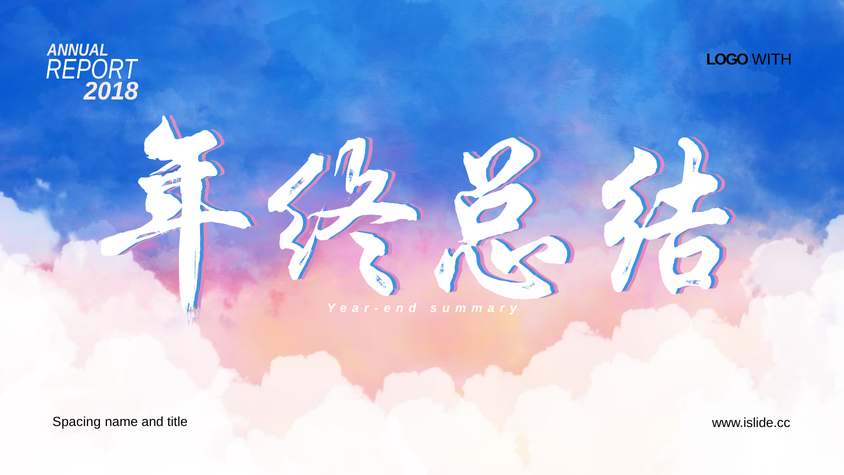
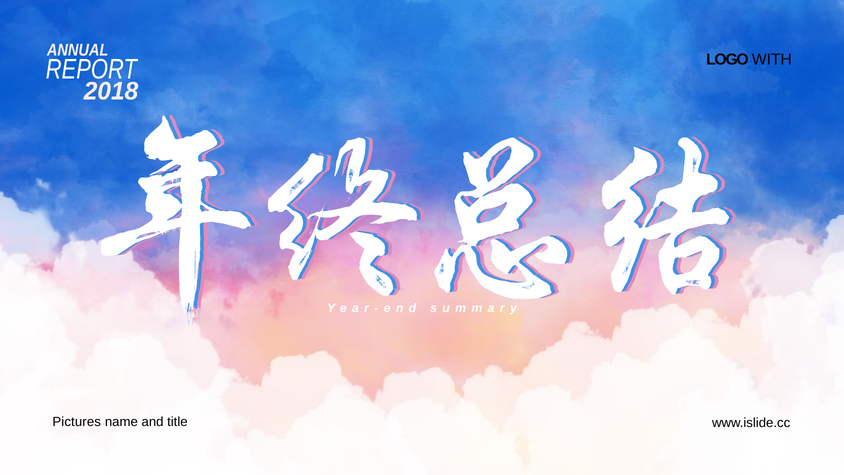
Spacing: Spacing -> Pictures
